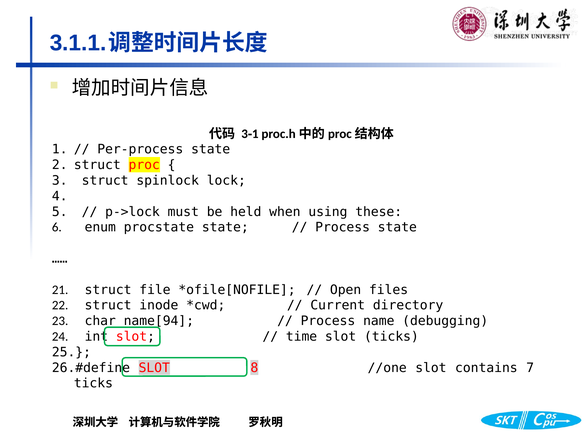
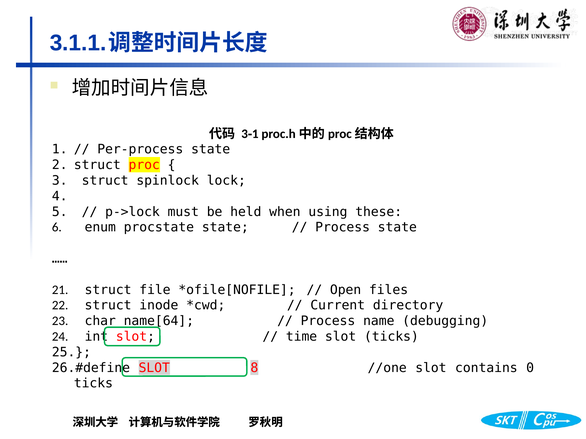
name[94: name[94 -> name[64
7: 7 -> 0
